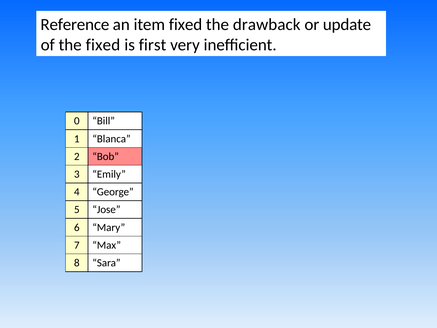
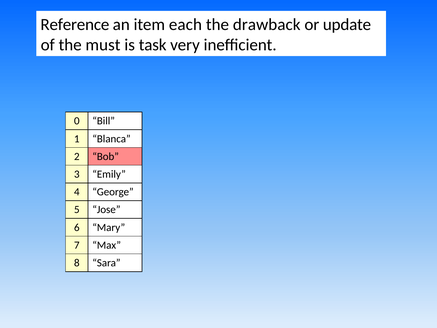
item fixed: fixed -> each
the fixed: fixed -> must
first: first -> task
